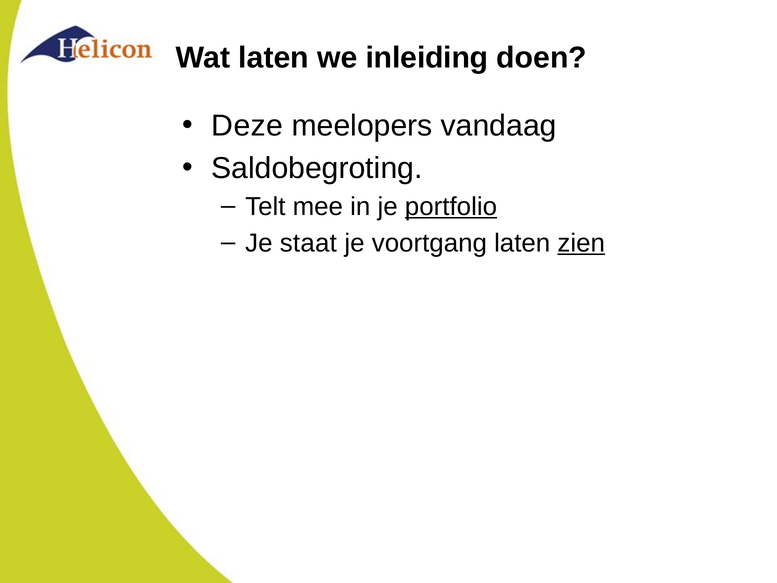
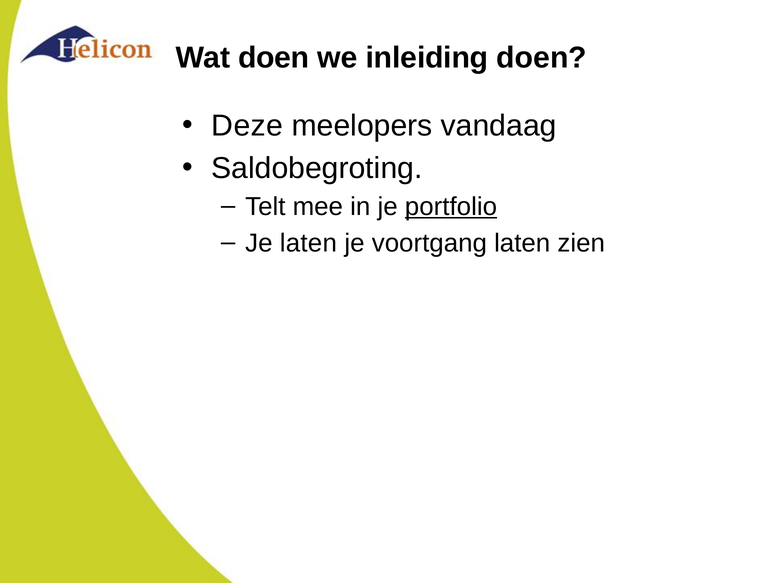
Wat laten: laten -> doen
Je staat: staat -> laten
zien underline: present -> none
